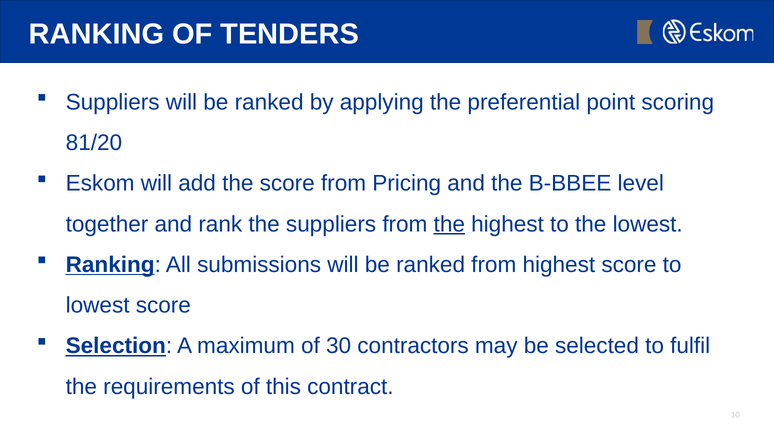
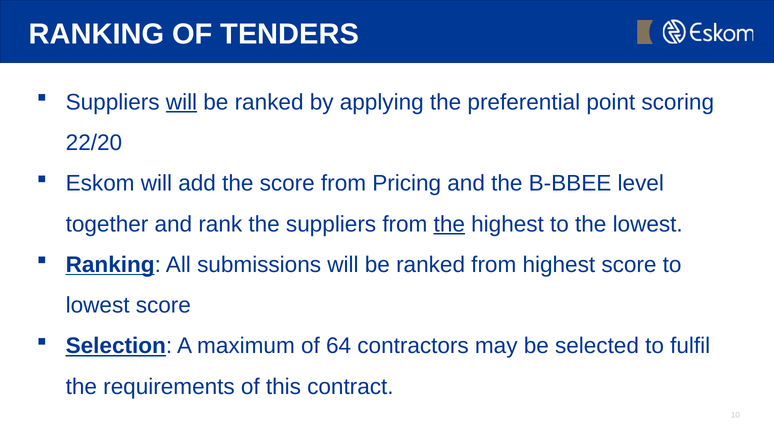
will at (181, 102) underline: none -> present
81/20: 81/20 -> 22/20
30: 30 -> 64
